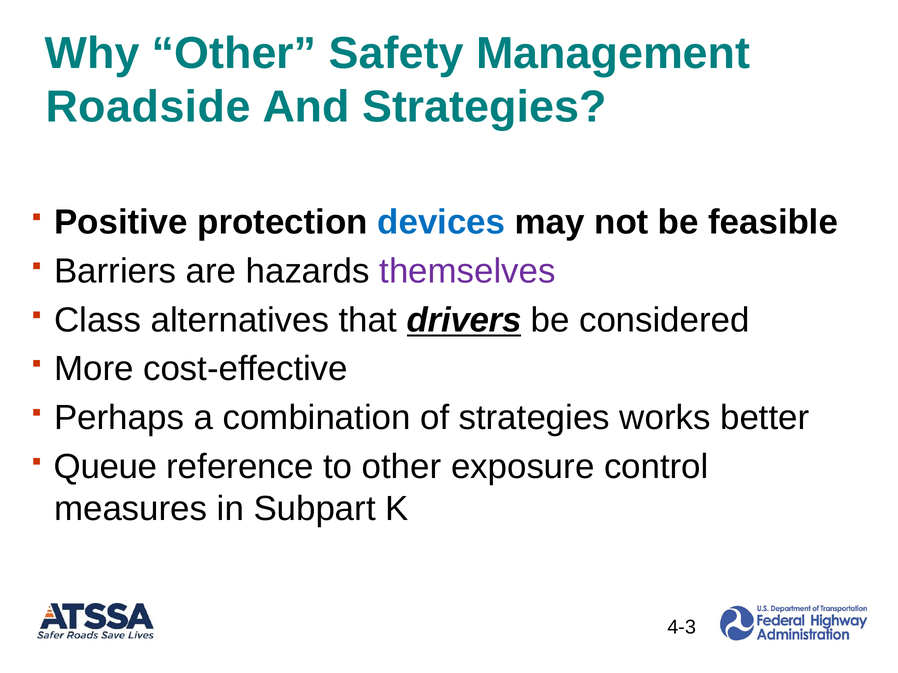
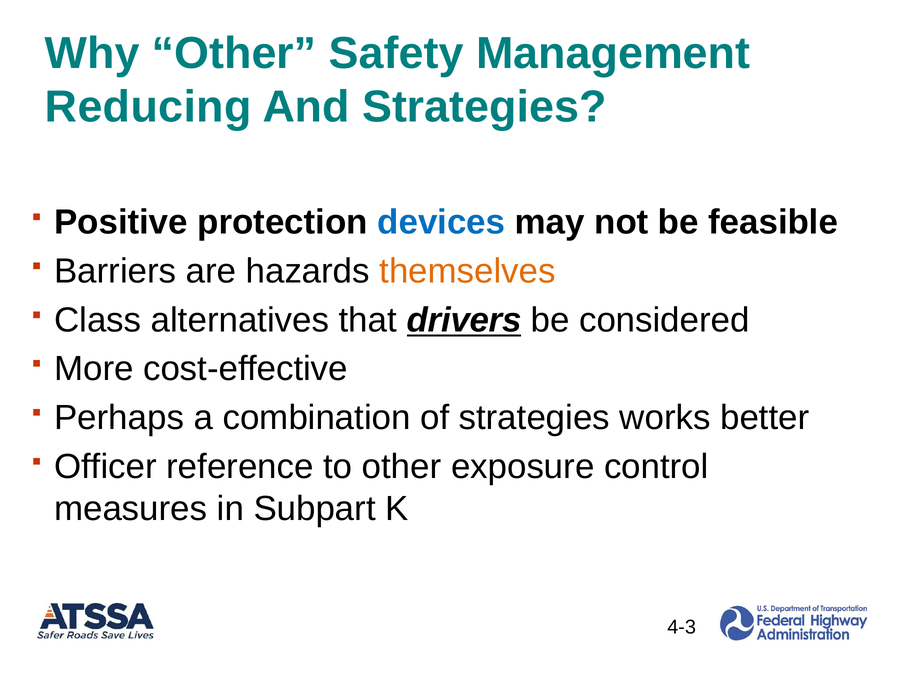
Roadside: Roadside -> Reducing
themselves colour: purple -> orange
Queue: Queue -> Officer
